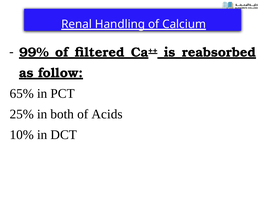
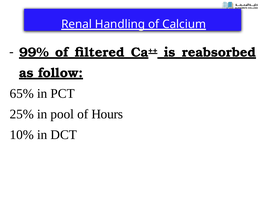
both: both -> pool
Acids: Acids -> Hours
